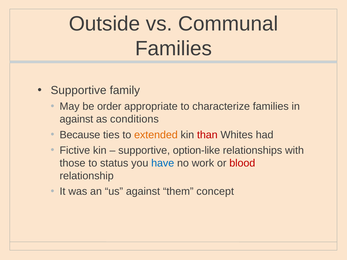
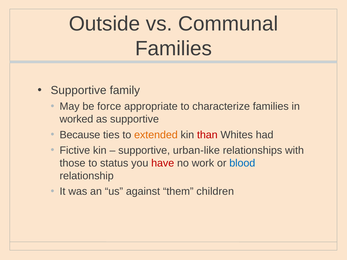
order: order -> force
against at (76, 119): against -> worked
as conditions: conditions -> supportive
option-like: option-like -> urban-like
have colour: blue -> red
blood colour: red -> blue
concept: concept -> children
